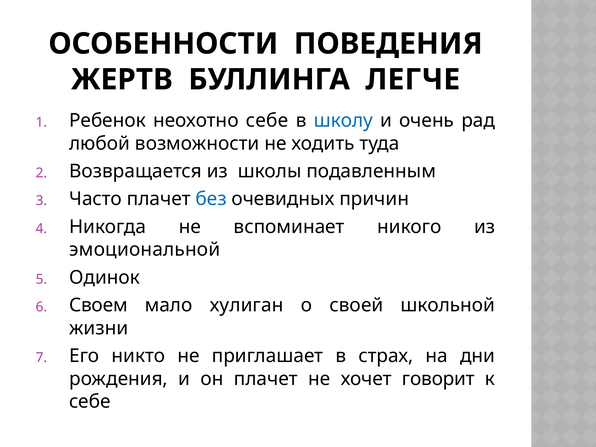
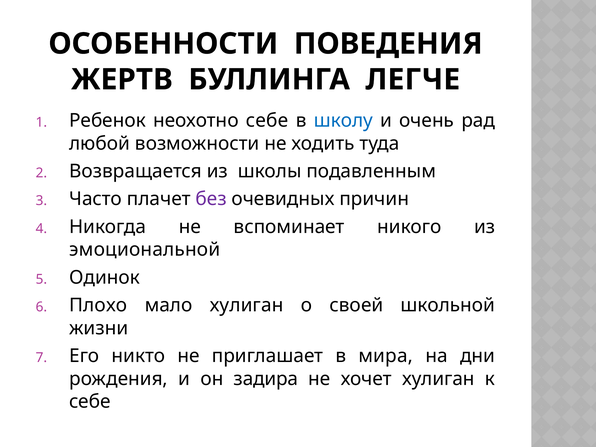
без colour: blue -> purple
Своем: Своем -> Плохо
страх: страх -> мира
он плачет: плачет -> задира
хочет говорит: говорит -> хулиган
